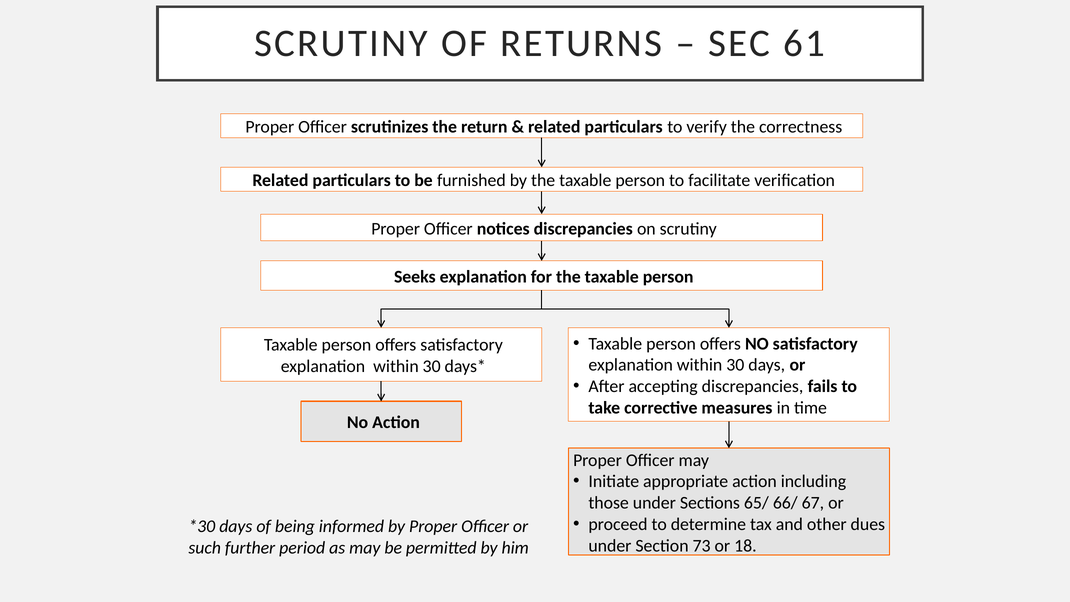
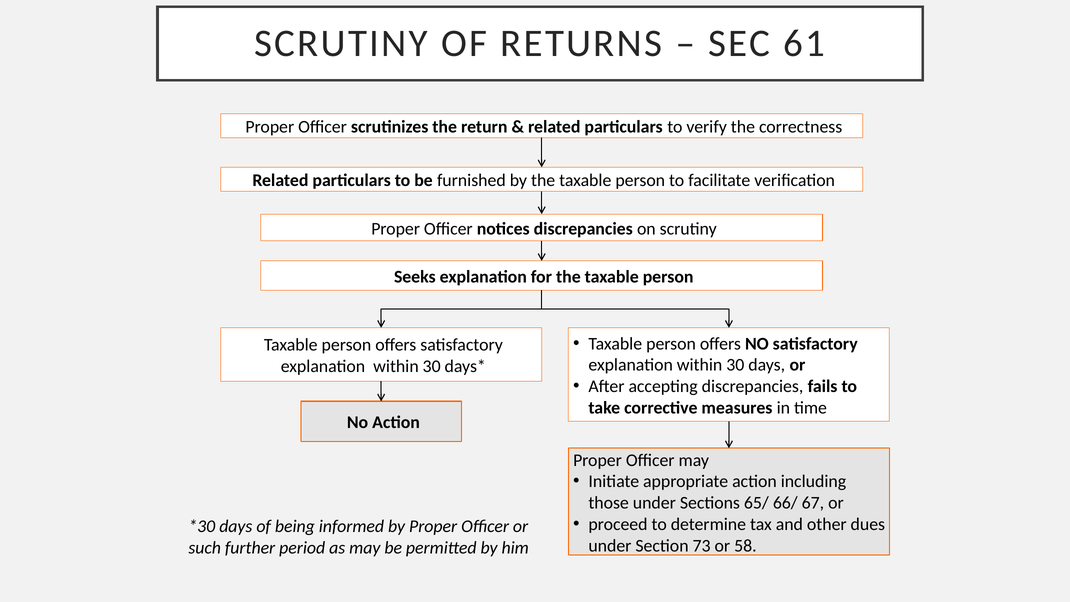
18: 18 -> 58
